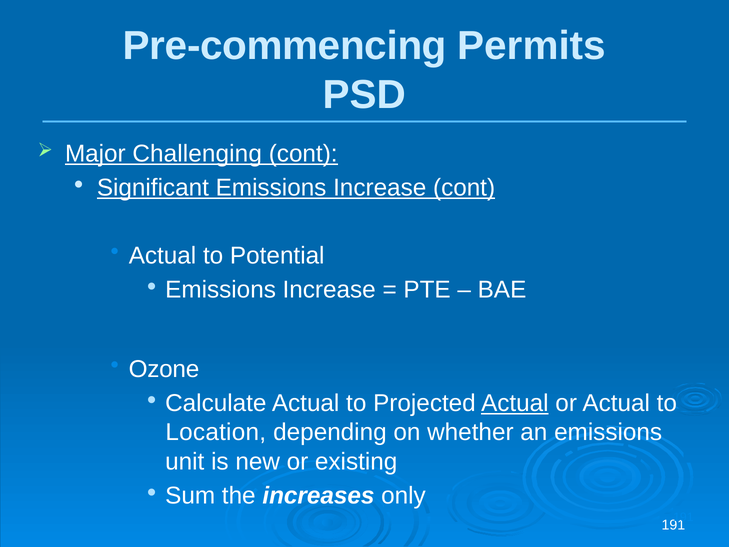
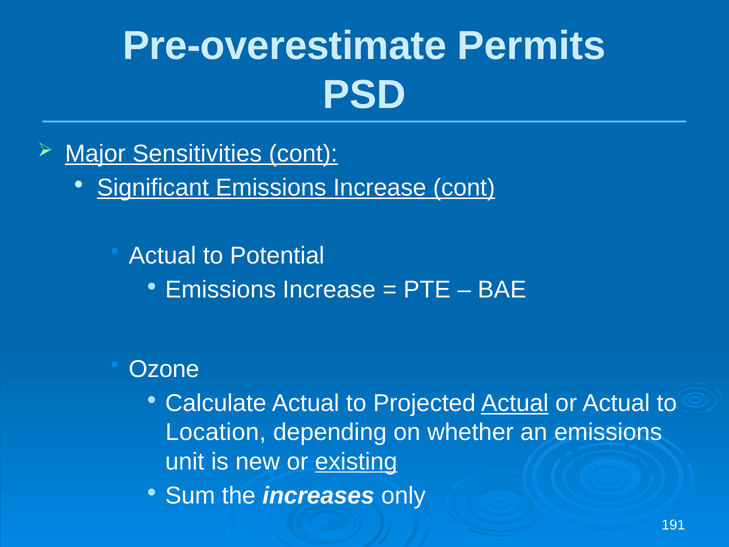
Pre-commencing: Pre-commencing -> Pre-overestimate
Challenging: Challenging -> Sensitivities
existing underline: none -> present
